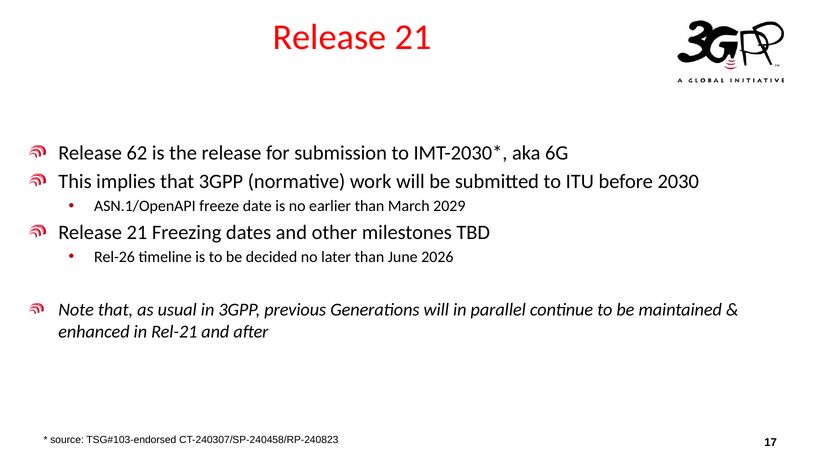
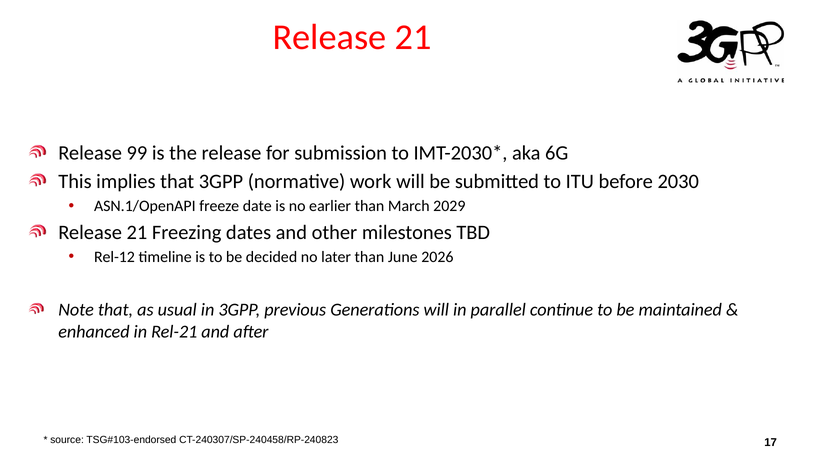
62: 62 -> 99
Rel-26: Rel-26 -> Rel-12
